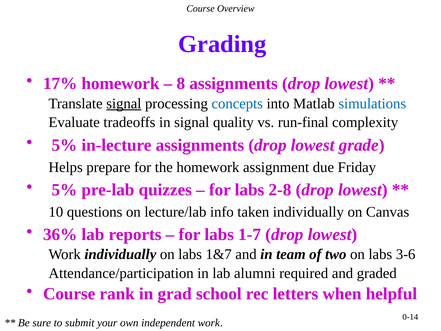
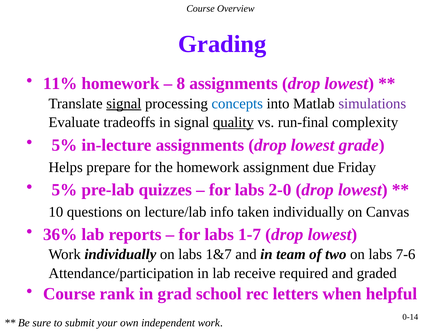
17%: 17% -> 11%
simulations colour: blue -> purple
quality underline: none -> present
2-8: 2-8 -> 2-0
3-6: 3-6 -> 7-6
alumni: alumni -> receive
